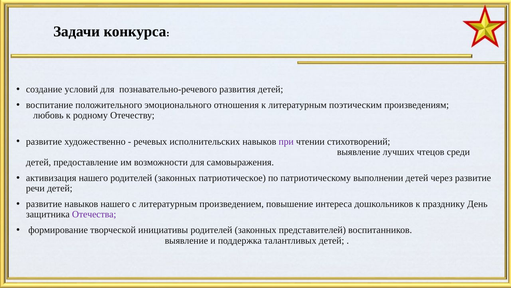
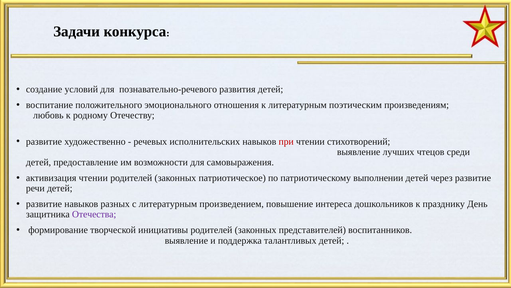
при colour: purple -> red
активизация нашего: нашего -> чтении
навыков нашего: нашего -> разных
